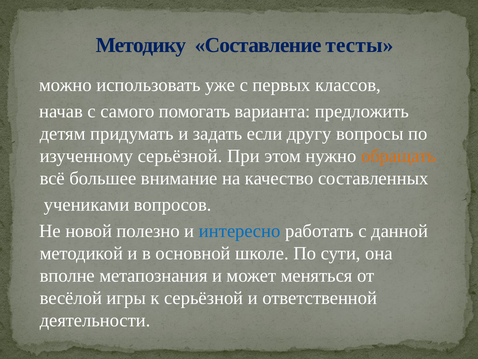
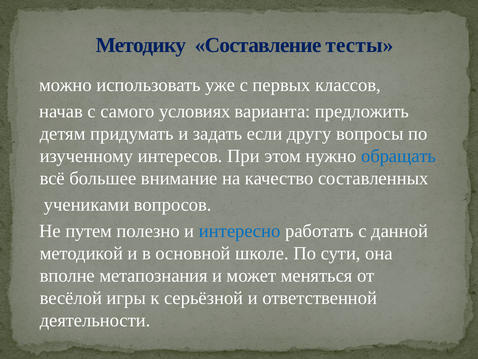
помогать: помогать -> условиях
изученному серьёзной: серьёзной -> интересов
обращать colour: orange -> blue
новой: новой -> путем
